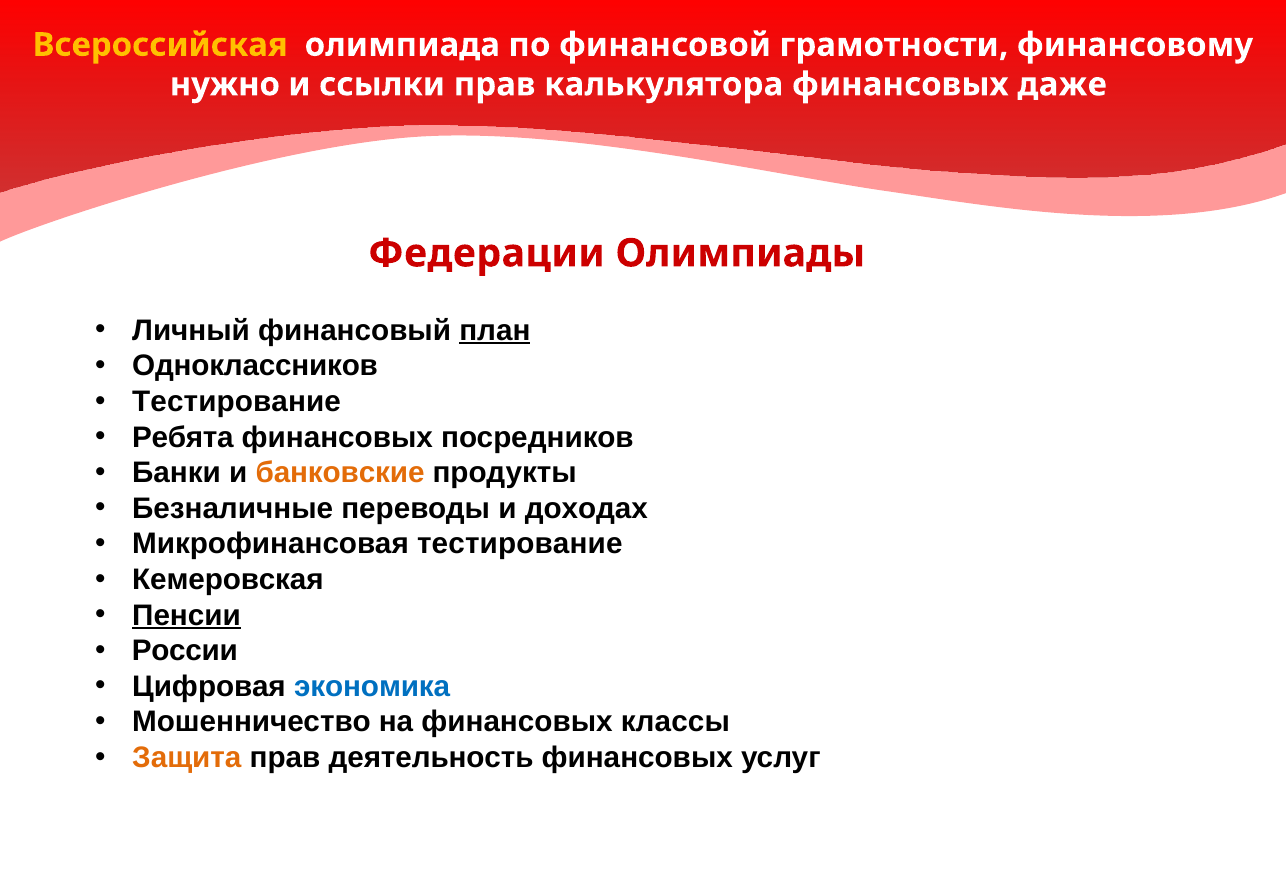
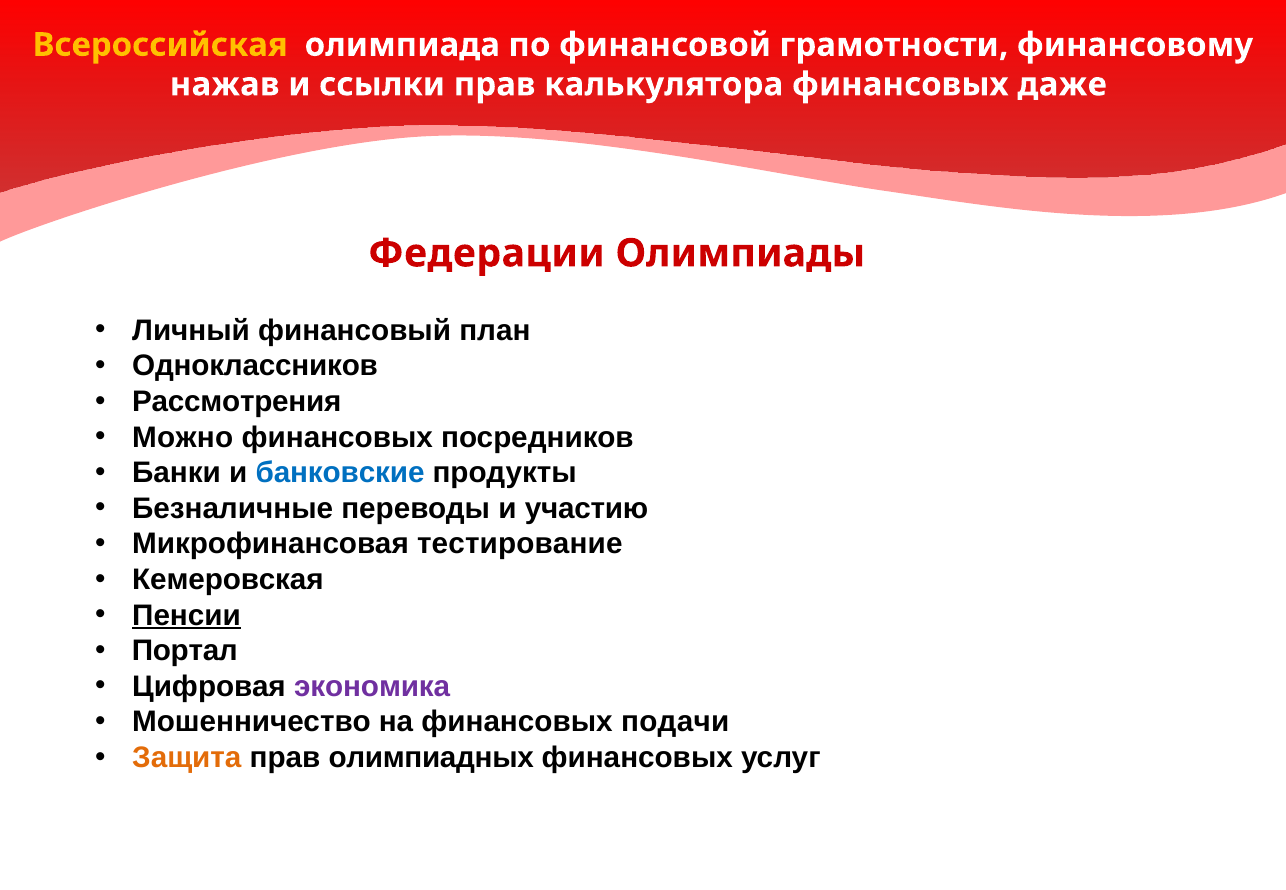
нужно: нужно -> нажав
план underline: present -> none
Тестирование at (237, 402): Тестирование -> Рассмотрения
Ребята: Ребята -> Можно
банковские colour: orange -> blue
доходах: доходах -> участию
России: России -> Портал
экономика colour: blue -> purple
классы: классы -> подачи
деятельность: деятельность -> олимпиадных
